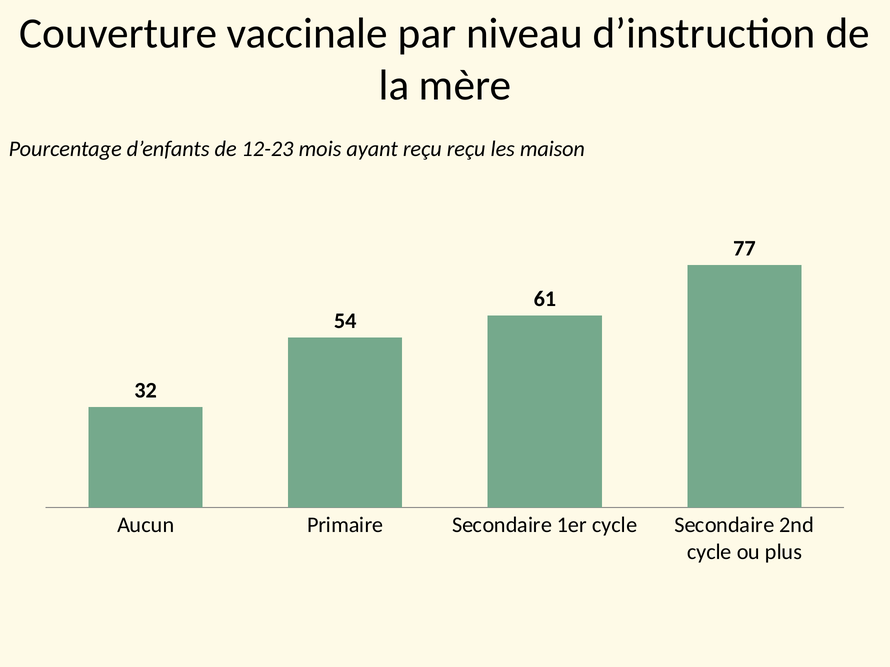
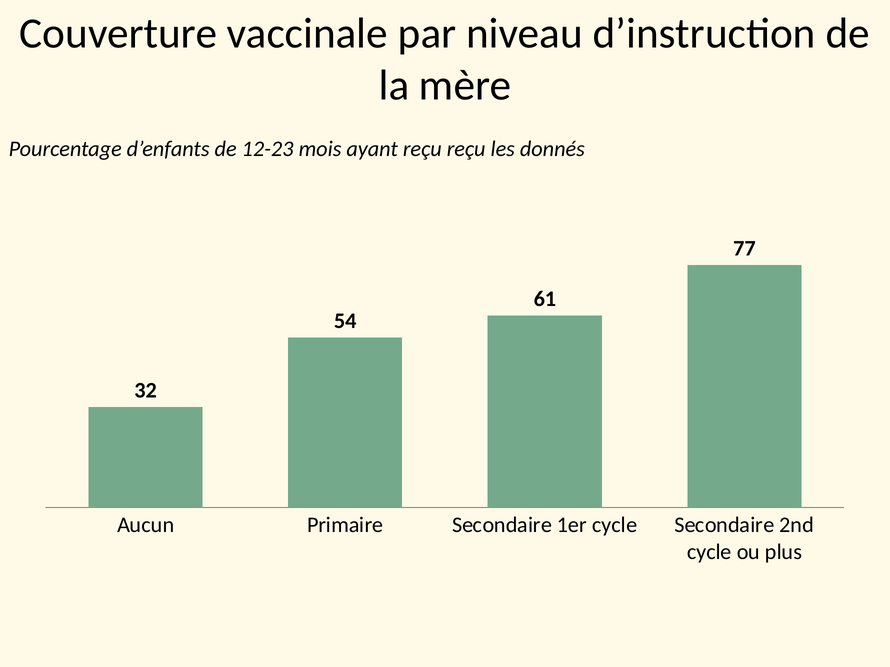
maison: maison -> donnés
